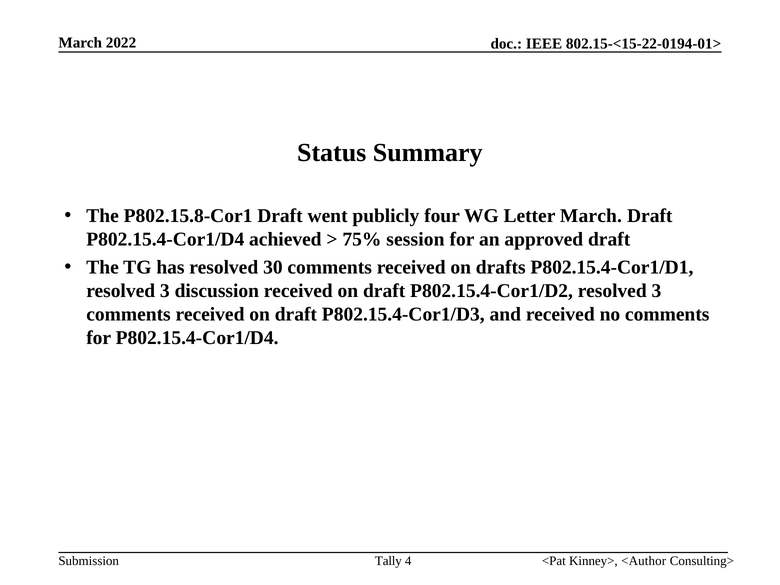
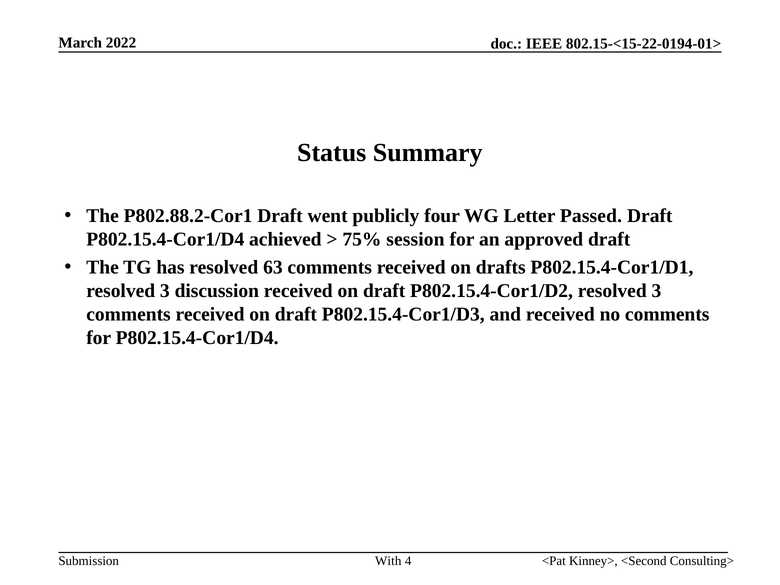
P802.15.8-Cor1: P802.15.8-Cor1 -> P802.88.2-Cor1
Letter March: March -> Passed
30: 30 -> 63
<Author: <Author -> <Second
Tally: Tally -> With
